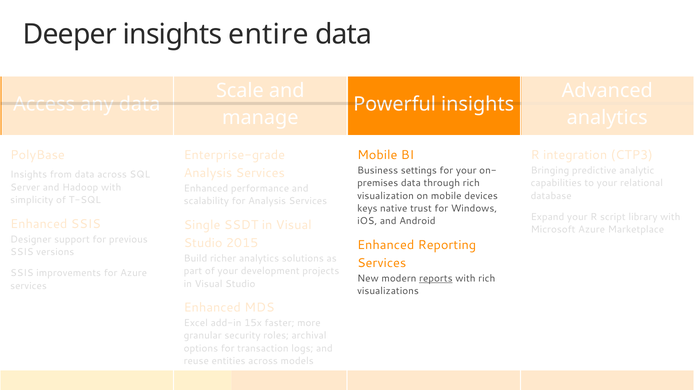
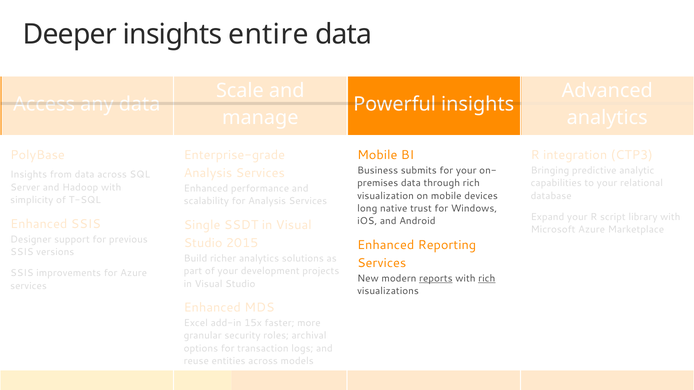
settings: settings -> submits
keys: keys -> long
rich at (487, 279) underline: none -> present
